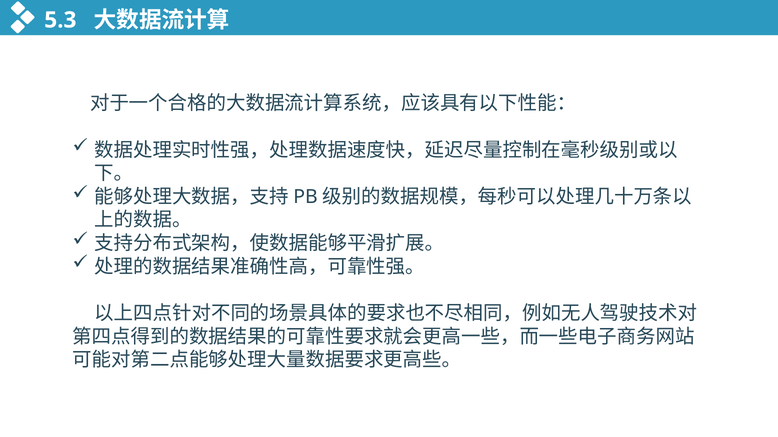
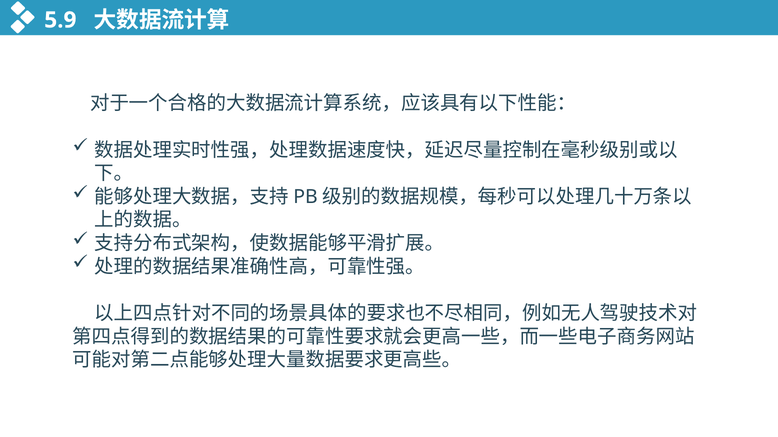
5.3: 5.3 -> 5.9
